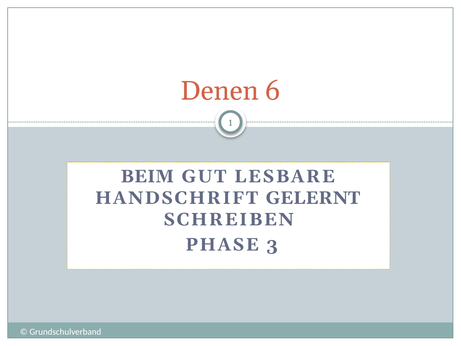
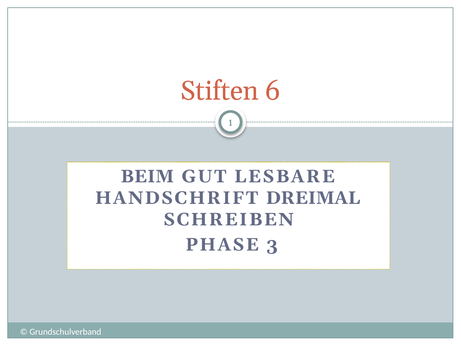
Denen: Denen -> Stiften
GELERNT: GELERNT -> DREIMAL
